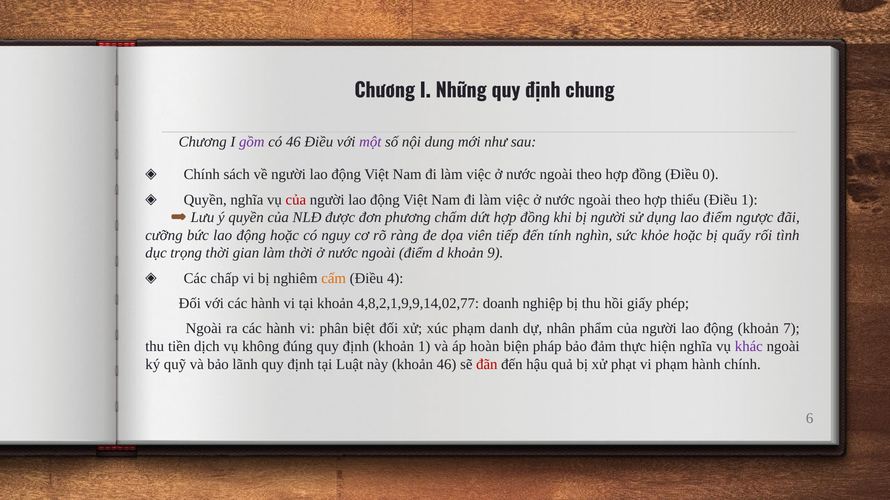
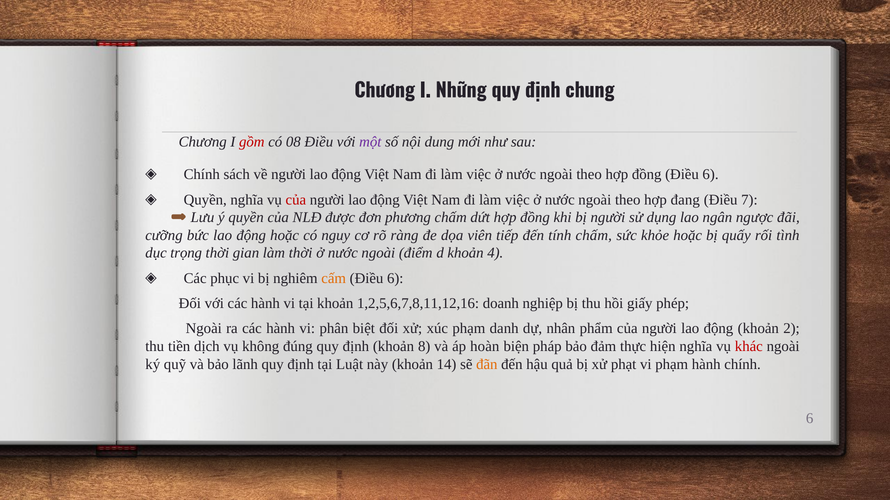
gồm colour: purple -> red
có 46: 46 -> 08
đồng Điều 0: 0 -> 6
thiểu: thiểu -> đang
Điều 1: 1 -> 7
lao điểm: điểm -> ngân
tính nghìn: nghìn -> chấm
9: 9 -> 4
chấp: chấp -> phục
4 at (395, 279): 4 -> 6
4,8,2,1,9,9,14,02,77: 4,8,2,1,9,9,14,02,77 -> 1,2,5,6,7,8,11,12,16
7: 7 -> 2
khoản 1: 1 -> 8
khác colour: purple -> red
khoản 46: 46 -> 14
đãn colour: red -> orange
